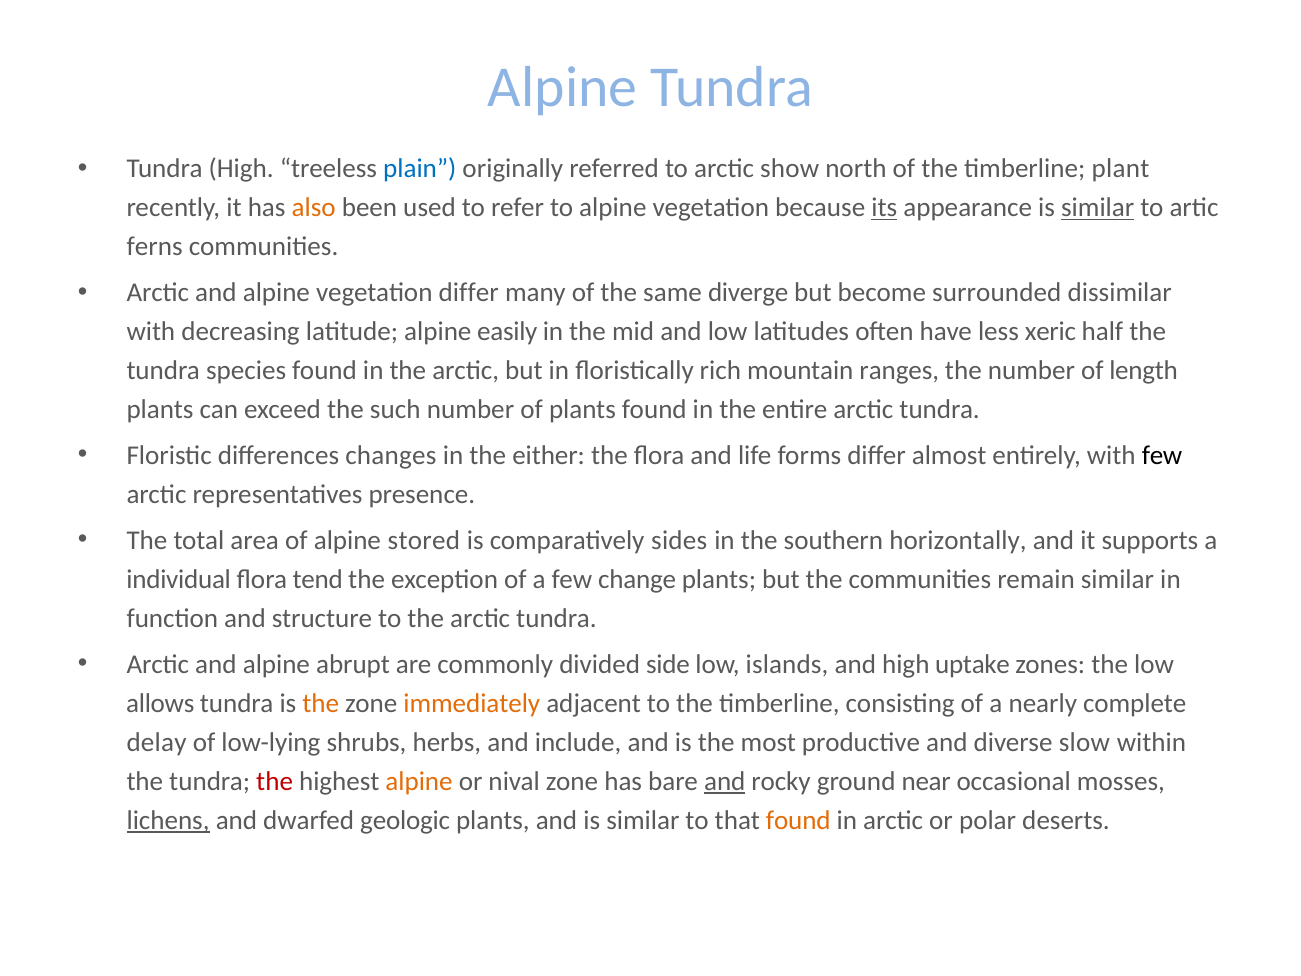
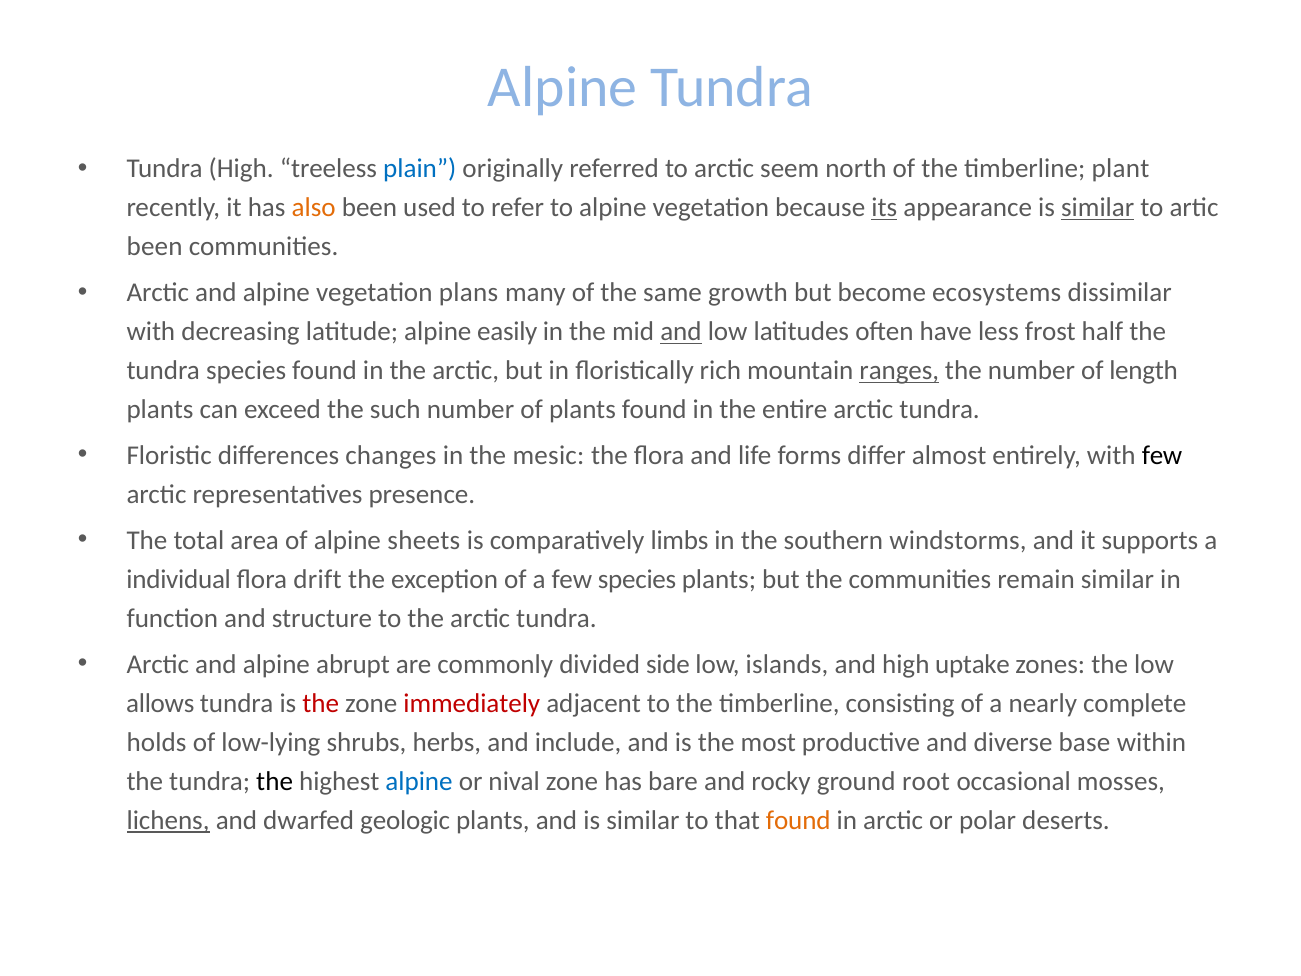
show: show -> seem
ferns at (155, 247): ferns -> been
vegetation differ: differ -> plans
diverge: diverge -> growth
surrounded: surrounded -> ecosystems
and at (681, 332) underline: none -> present
xeric: xeric -> frost
ranges underline: none -> present
either: either -> mesic
stored: stored -> sheets
sides: sides -> limbs
horizontally: horizontally -> windstorms
tend: tend -> drift
few change: change -> species
the at (321, 703) colour: orange -> red
immediately colour: orange -> red
delay: delay -> holds
slow: slow -> base
the at (275, 781) colour: red -> black
alpine at (419, 781) colour: orange -> blue
and at (725, 781) underline: present -> none
near: near -> root
